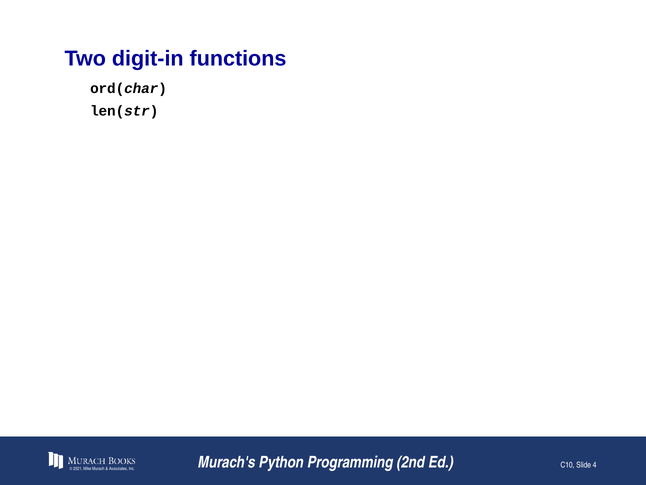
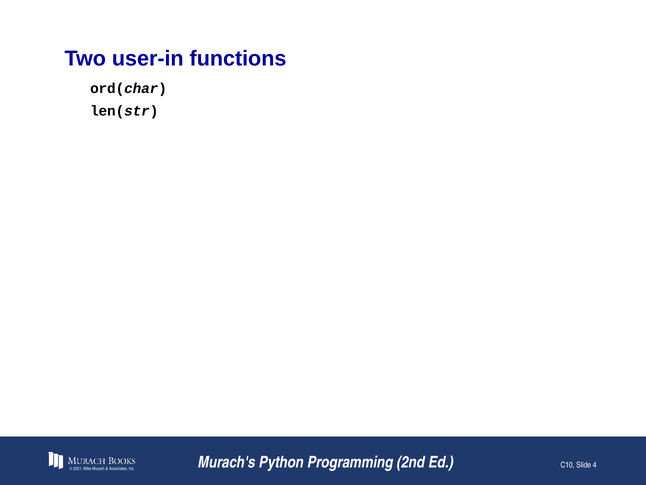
digit-in: digit-in -> user-in
